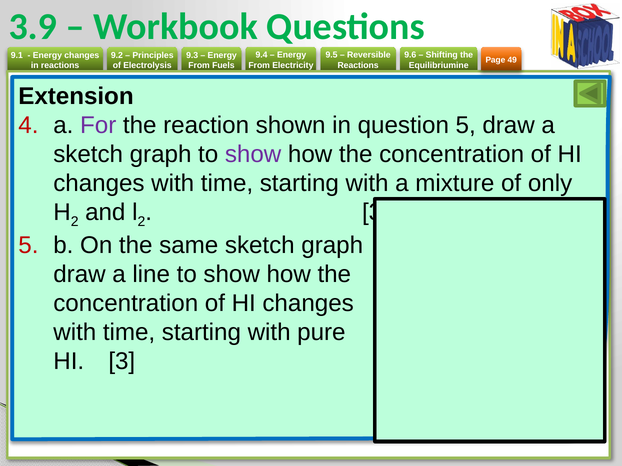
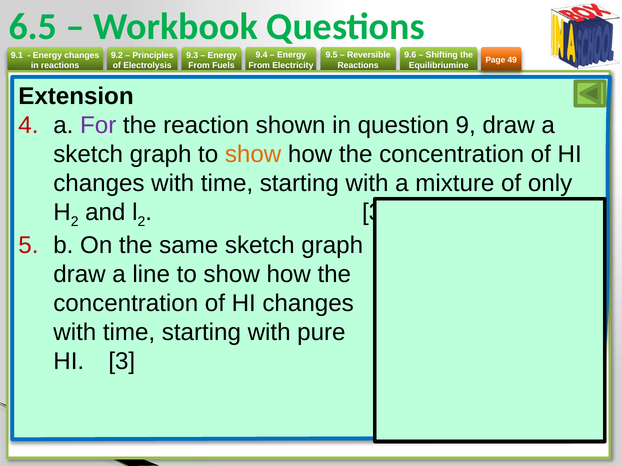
3.9: 3.9 -> 6.5
question 5: 5 -> 9
show at (253, 154) colour: purple -> orange
